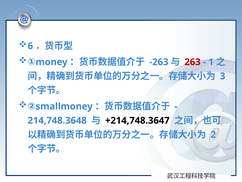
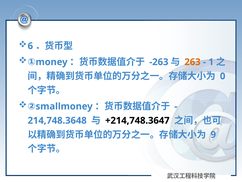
263 colour: red -> orange
3: 3 -> 0
2: 2 -> 9
